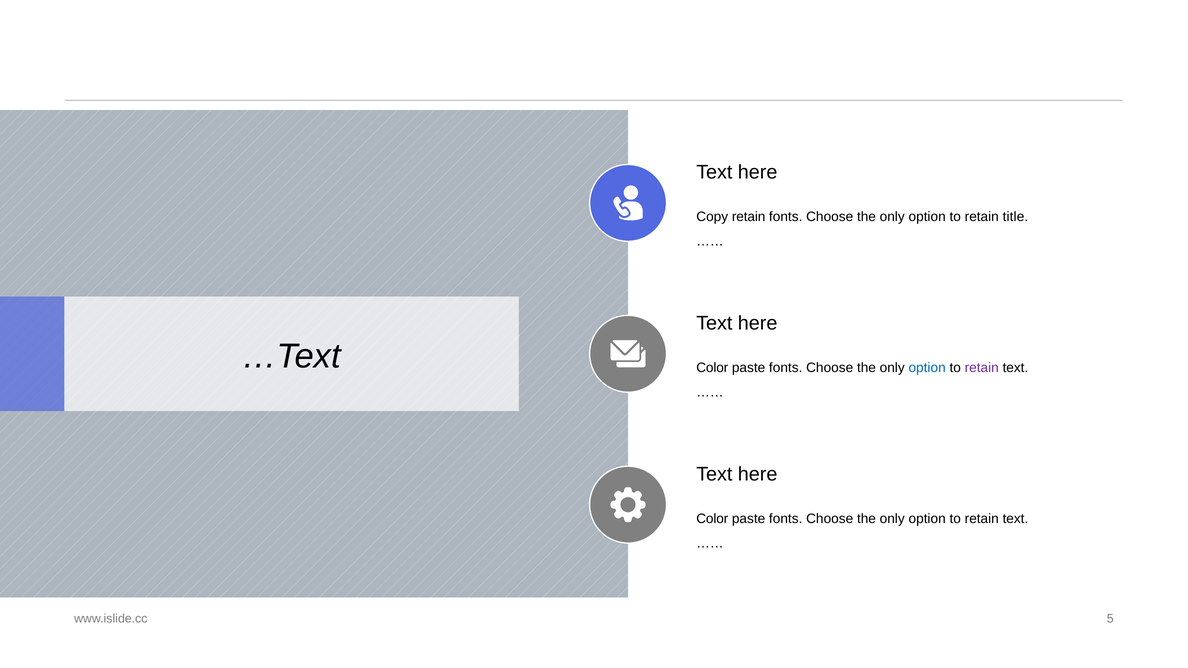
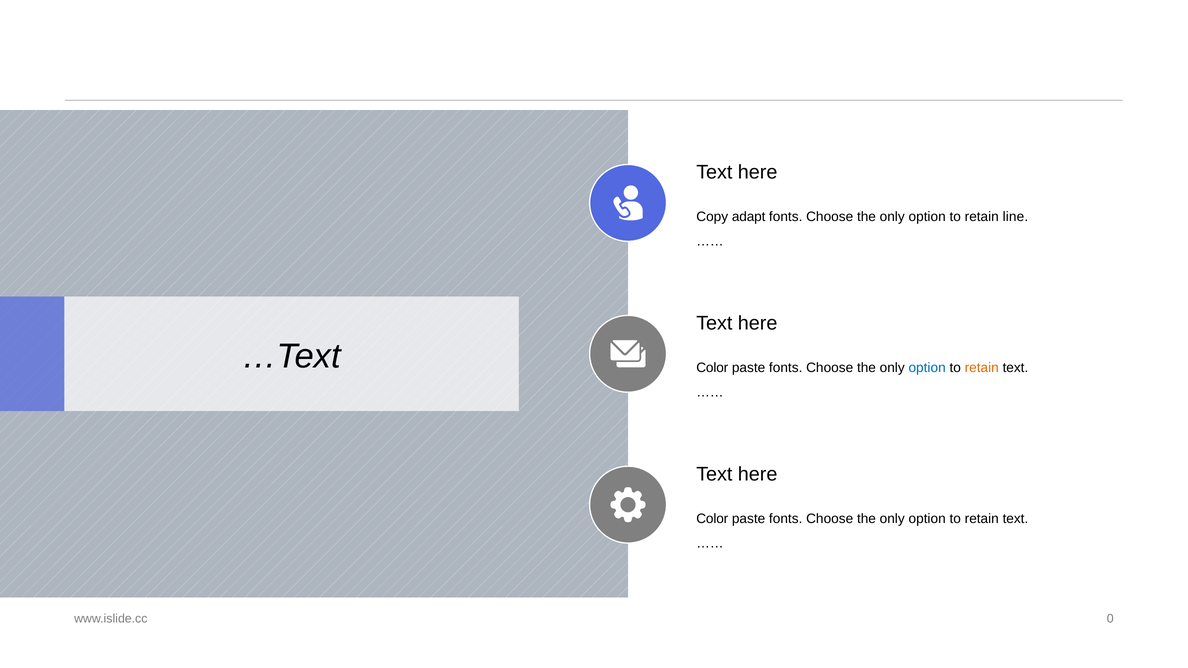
Copy retain: retain -> adapt
title: title -> line
retain at (982, 368) colour: purple -> orange
5: 5 -> 0
